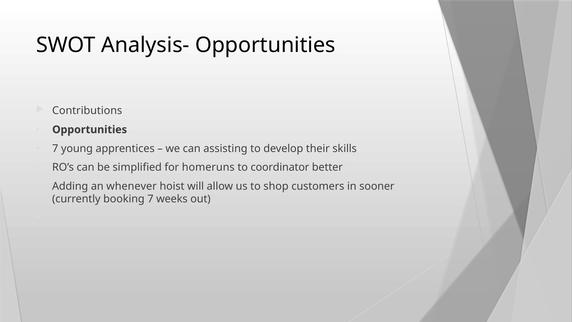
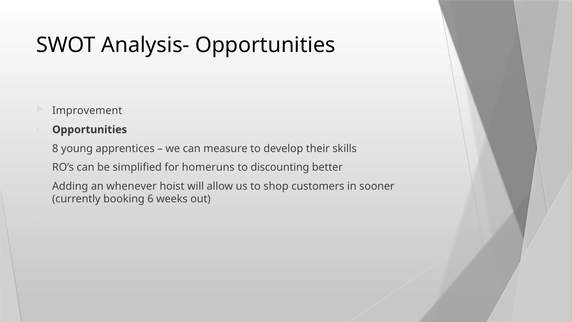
Contributions: Contributions -> Improvement
7 at (55, 148): 7 -> 8
assisting: assisting -> measure
coordinator: coordinator -> discounting
booking 7: 7 -> 6
